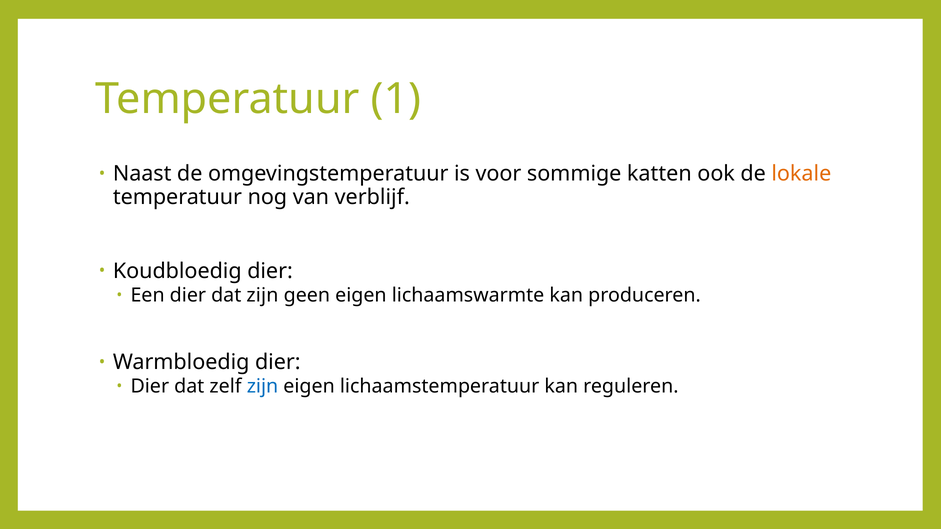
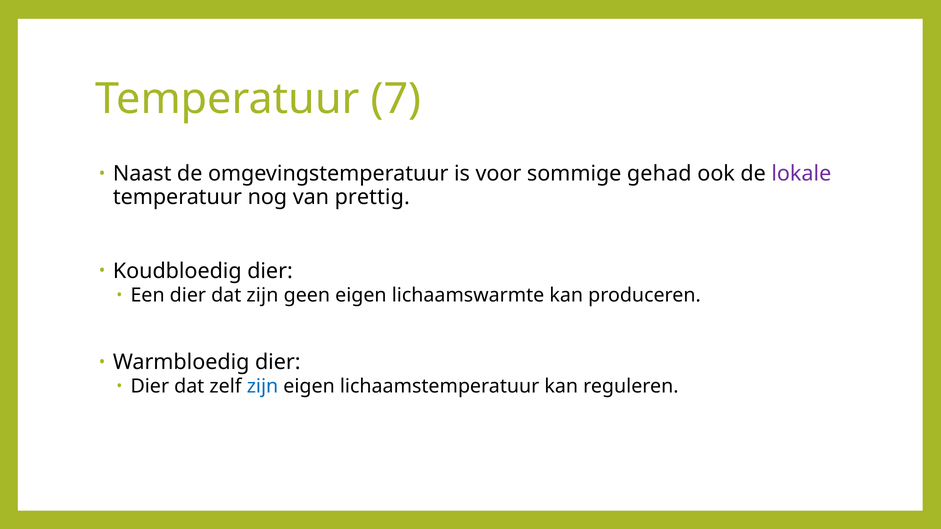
1: 1 -> 7
katten: katten -> gehad
lokale colour: orange -> purple
verblijf: verblijf -> prettig
